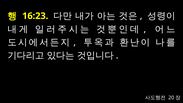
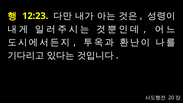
16:23: 16:23 -> 12:23
